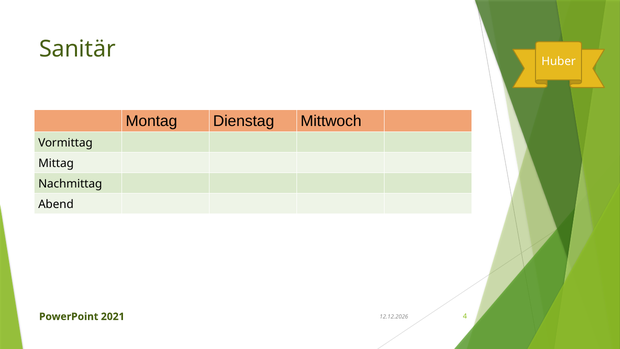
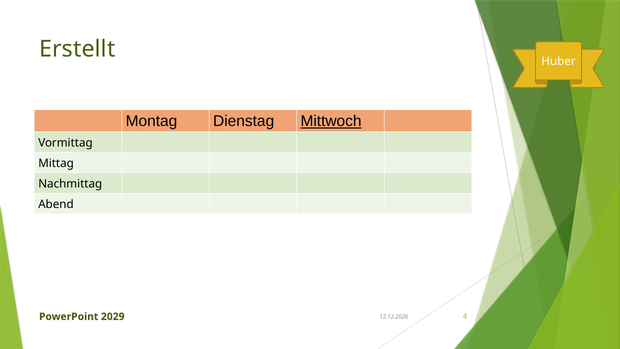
Sanitär: Sanitär -> Erstellt
Mittwoch underline: none -> present
2021: 2021 -> 2029
